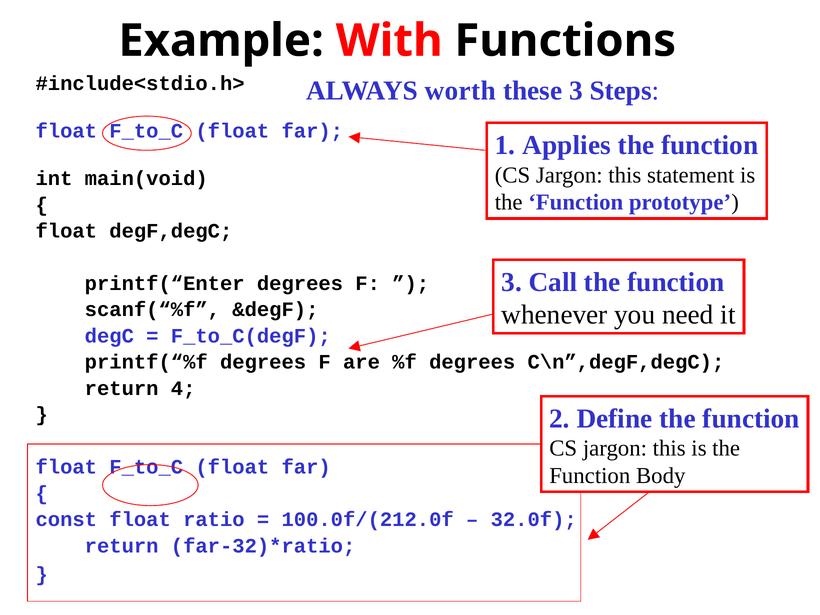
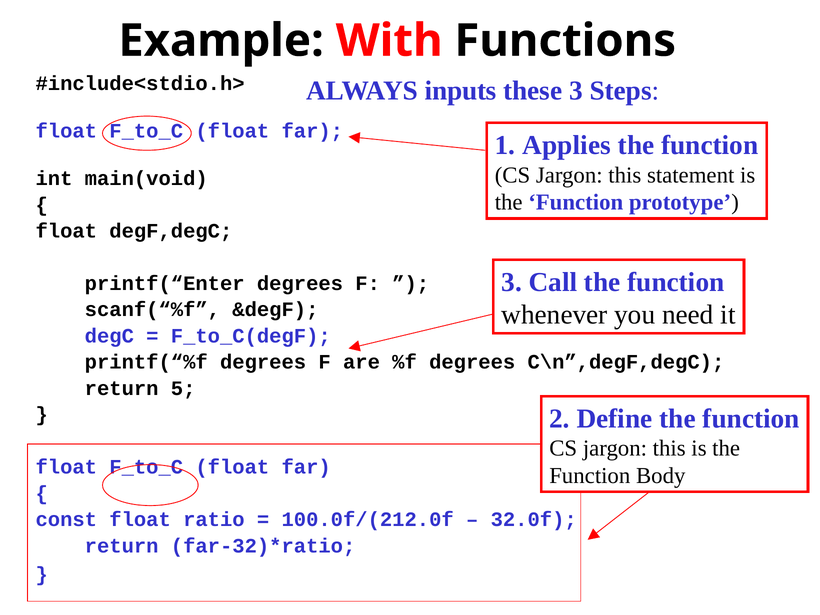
worth: worth -> inputs
4: 4 -> 5
